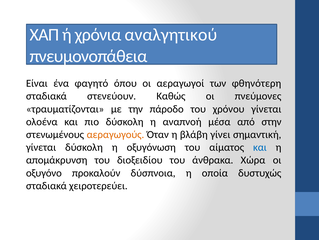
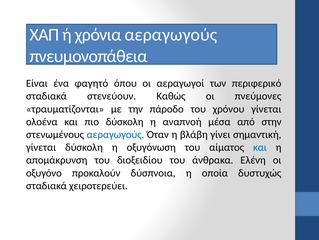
χρόνια αναλγητικού: αναλγητικού -> αεραγωγούς
φθηνότερη: φθηνότερη -> περιφερικό
αεραγωγούς at (115, 134) colour: orange -> blue
Χώρα: Χώρα -> Ελένη
